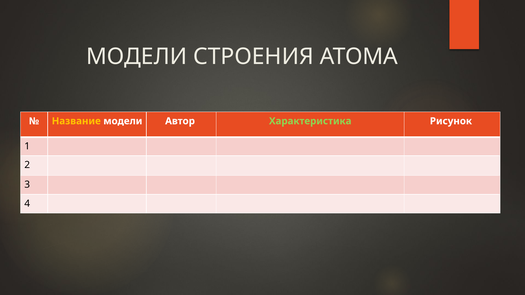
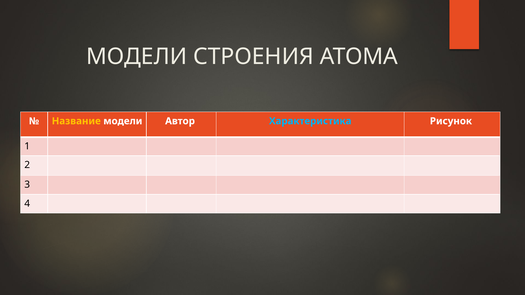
Характеристика colour: light green -> light blue
